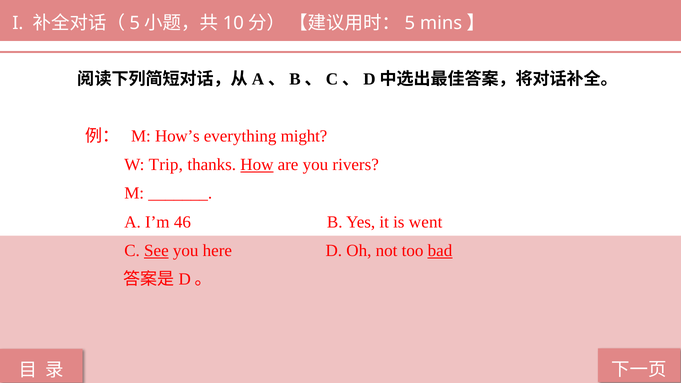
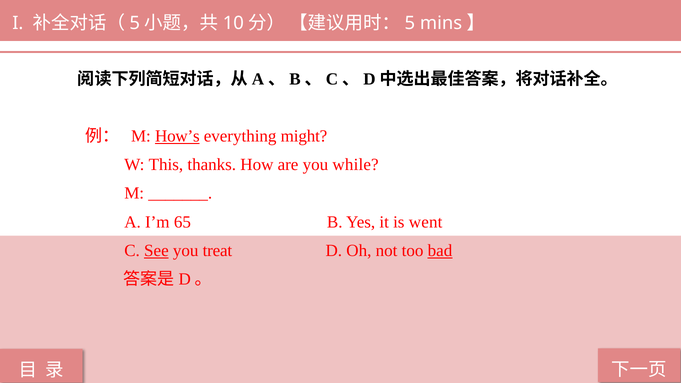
How’s underline: none -> present
Trip: Trip -> This
How underline: present -> none
rivers: rivers -> while
46: 46 -> 65
here: here -> treat
